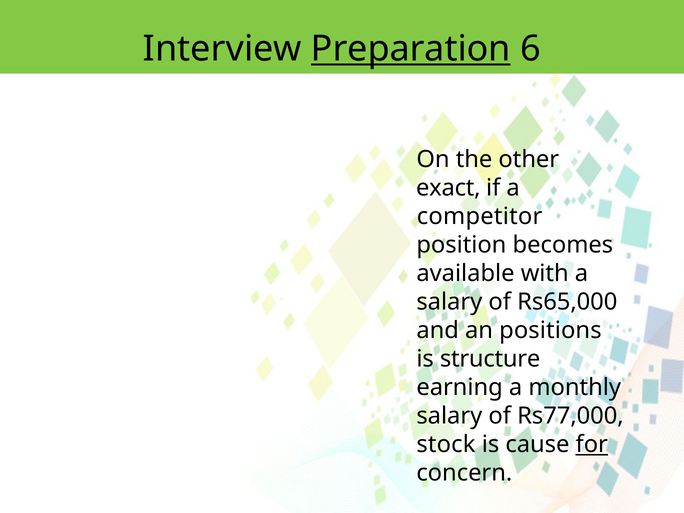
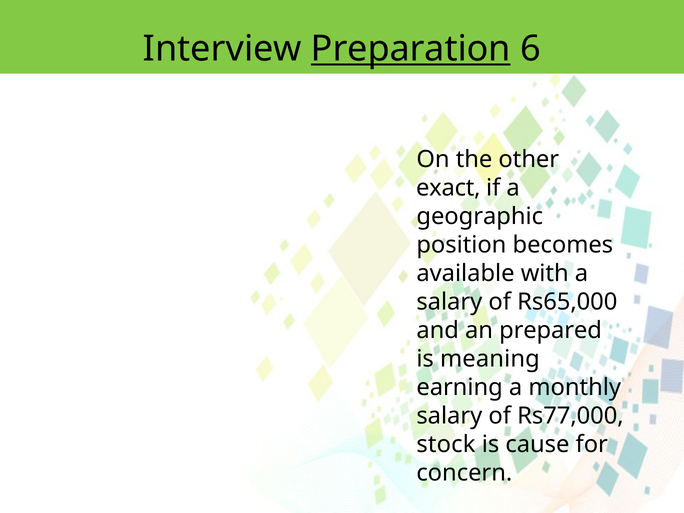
competitor: competitor -> geographic
positions: positions -> prepared
structure: structure -> meaning
for underline: present -> none
